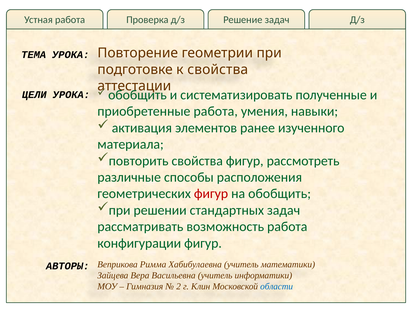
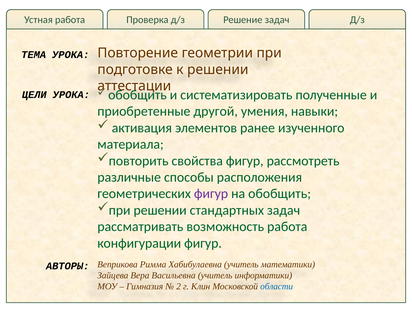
к свойства: свойства -> решении
приобретенные работа: работа -> другой
фигур at (211, 194) colour: red -> purple
